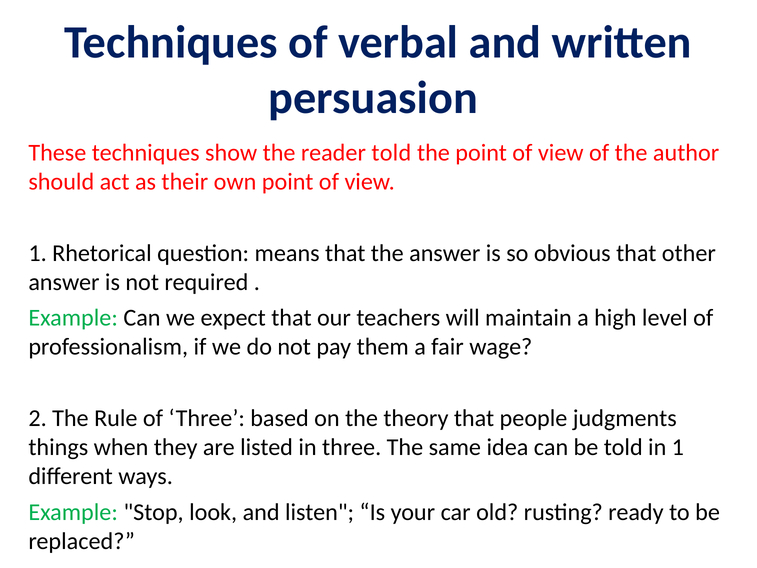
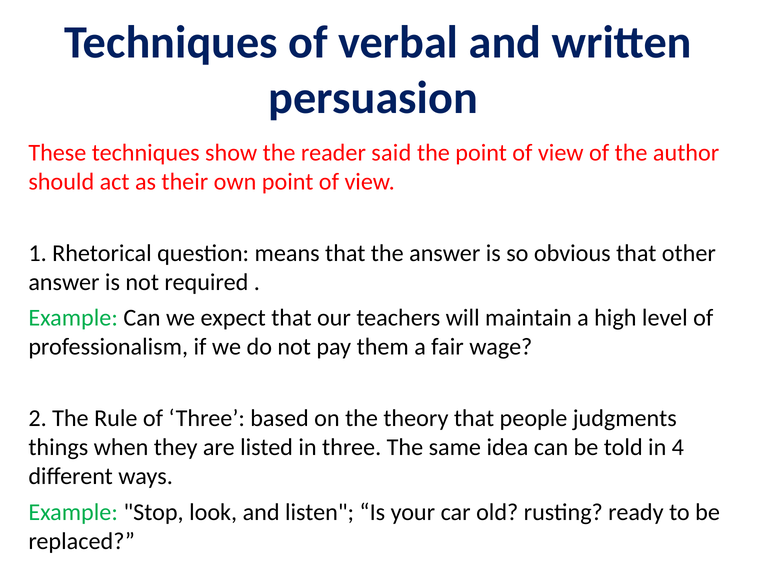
reader told: told -> said
in 1: 1 -> 4
